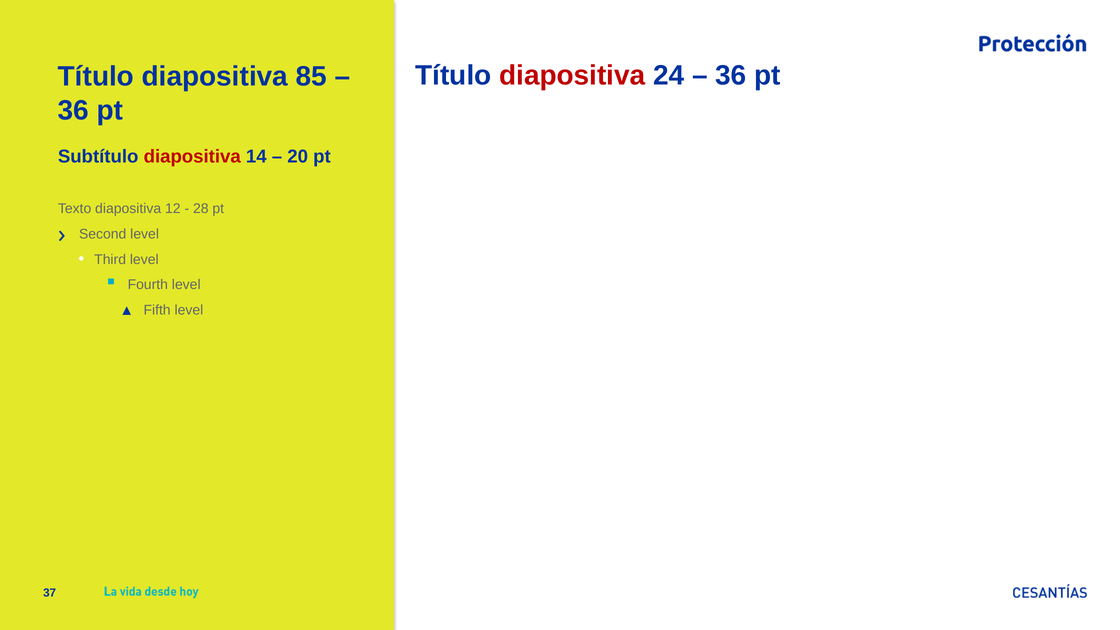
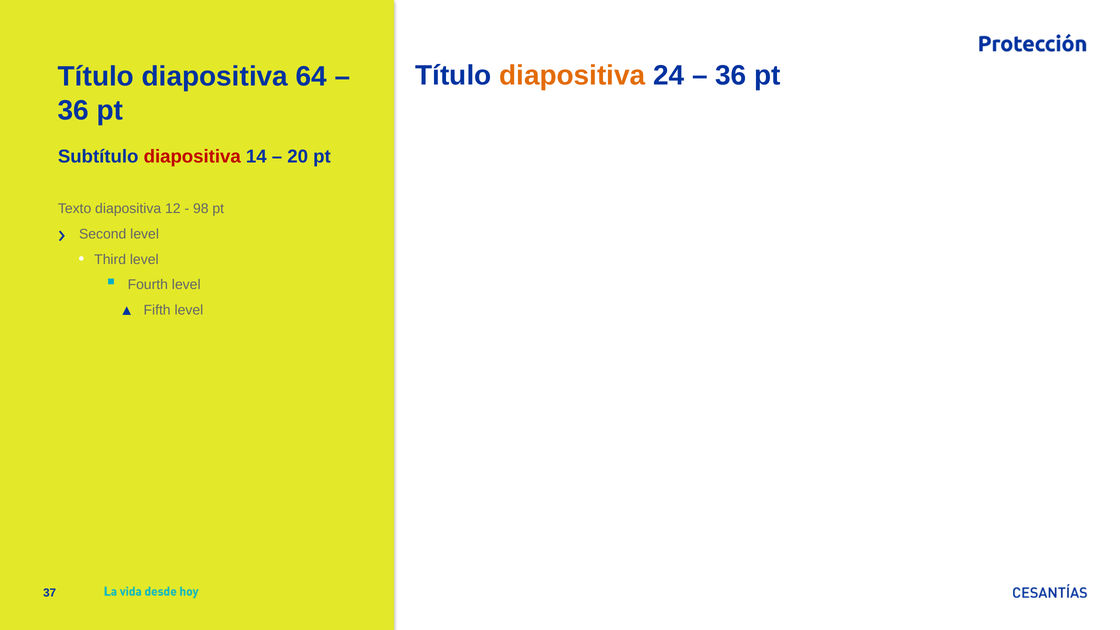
diapositiva at (572, 75) colour: red -> orange
85: 85 -> 64
28: 28 -> 98
